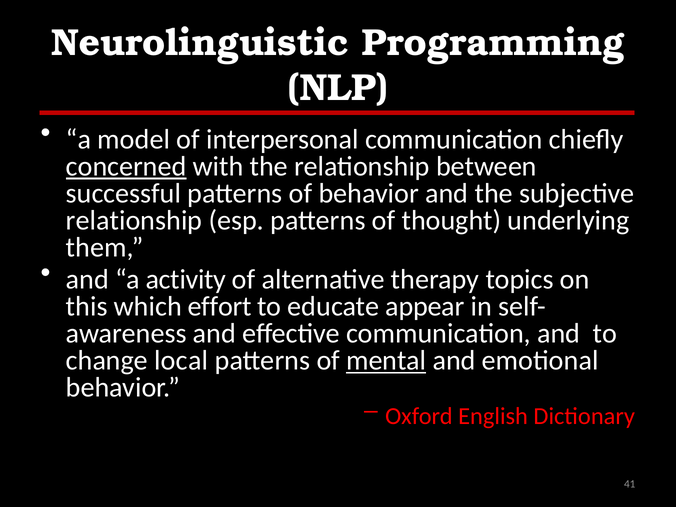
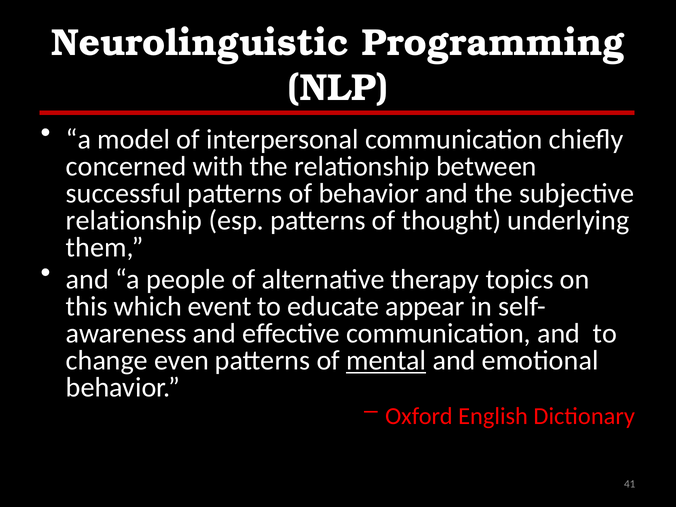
concerned underline: present -> none
activity: activity -> people
effort: effort -> event
local: local -> even
